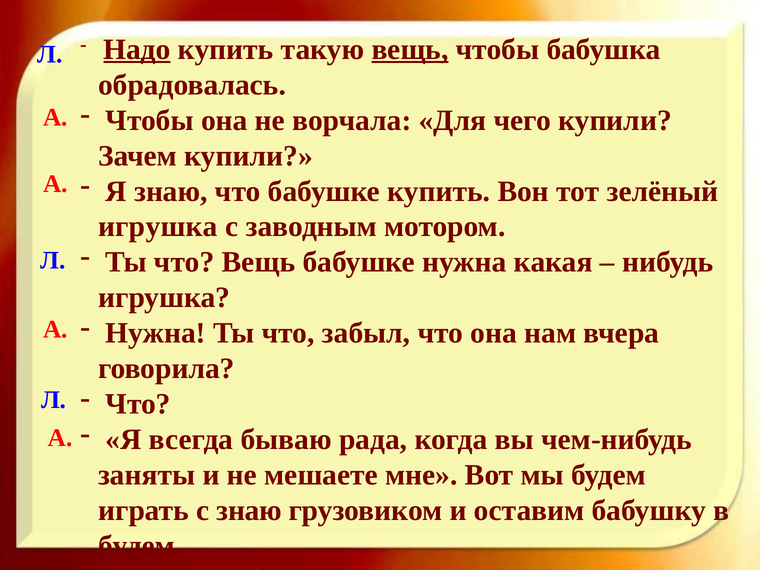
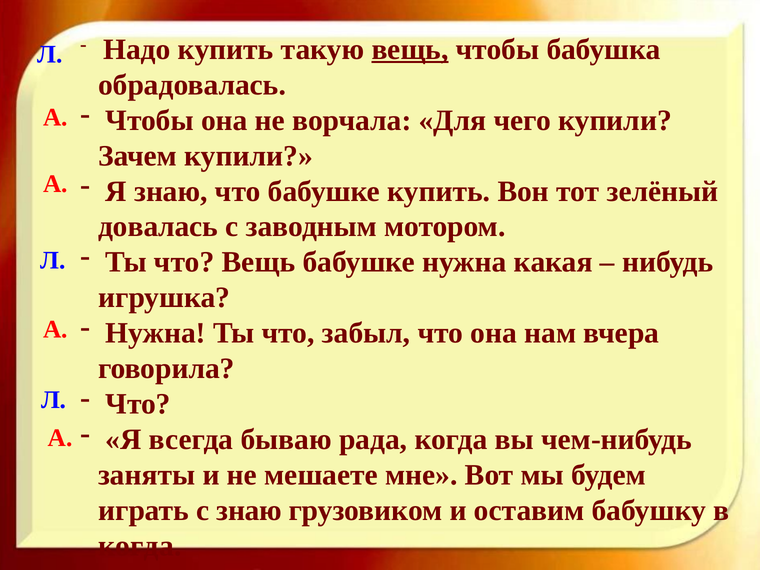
Надо underline: present -> none
игрушка at (158, 227): игрушка -> довалась
будем at (140, 546): будем -> когда
